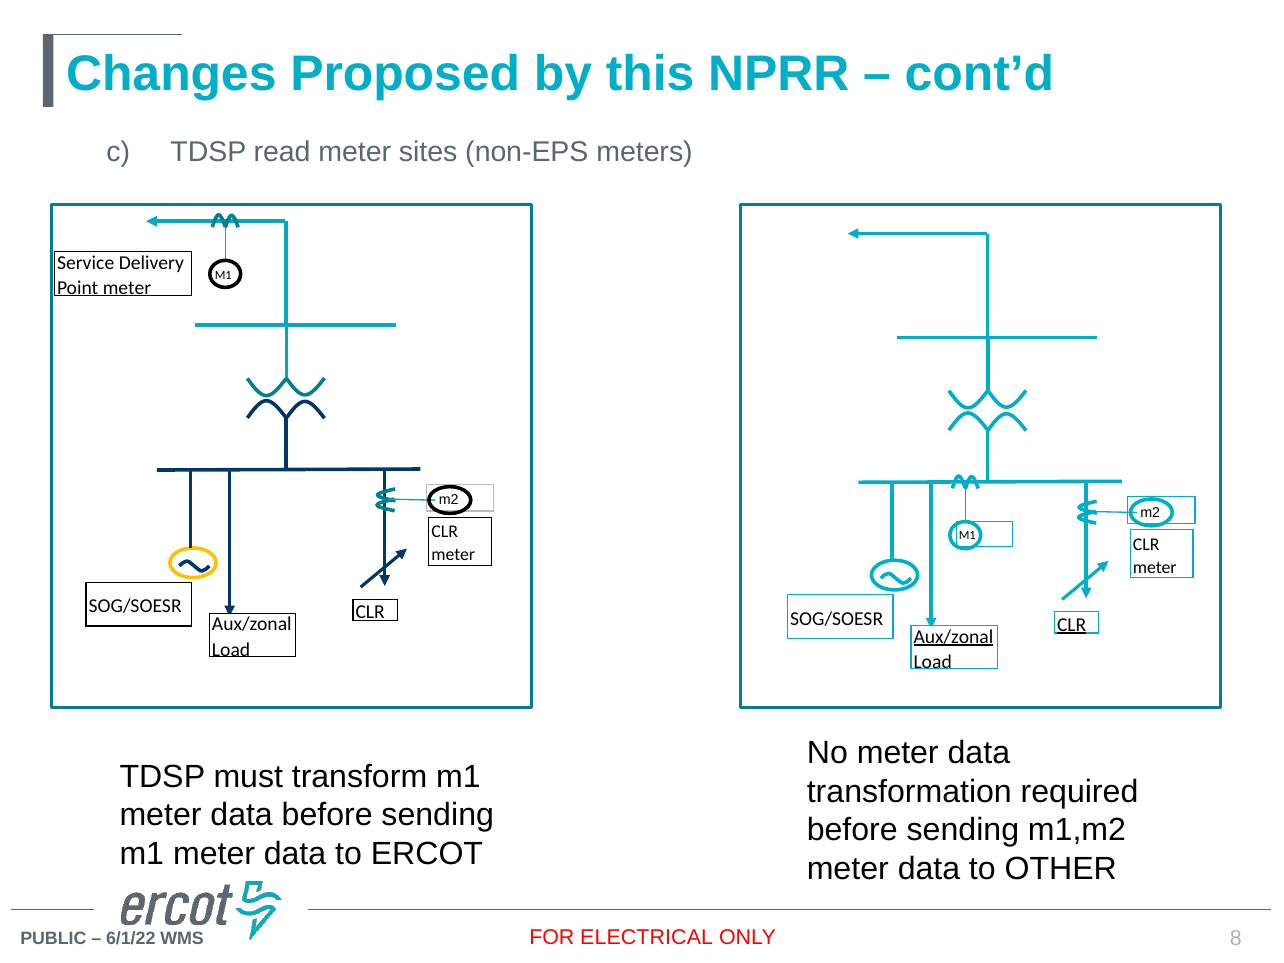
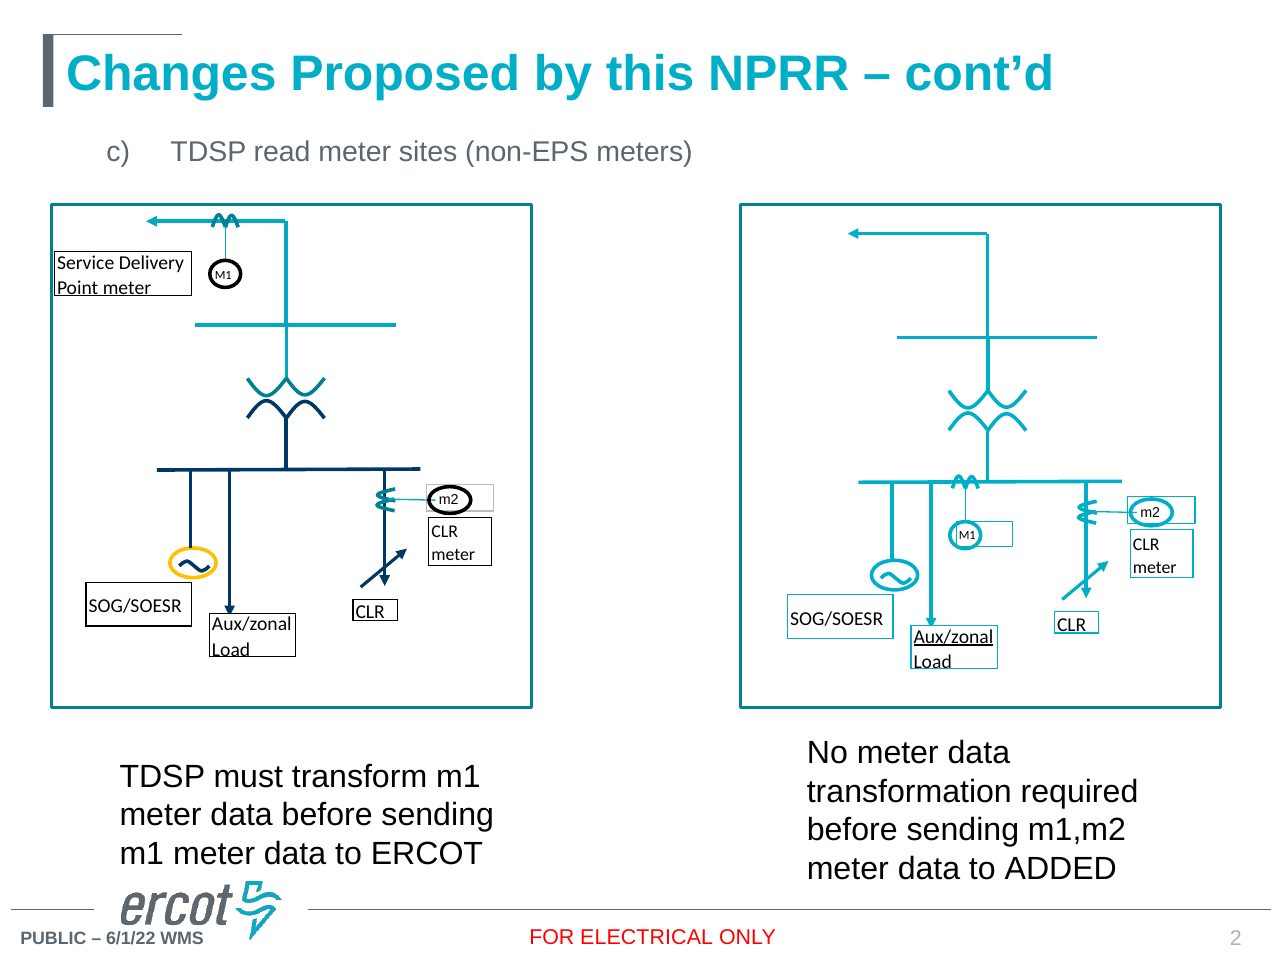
CLR at (1072, 625) underline: present -> none
OTHER: OTHER -> ADDED
8: 8 -> 2
